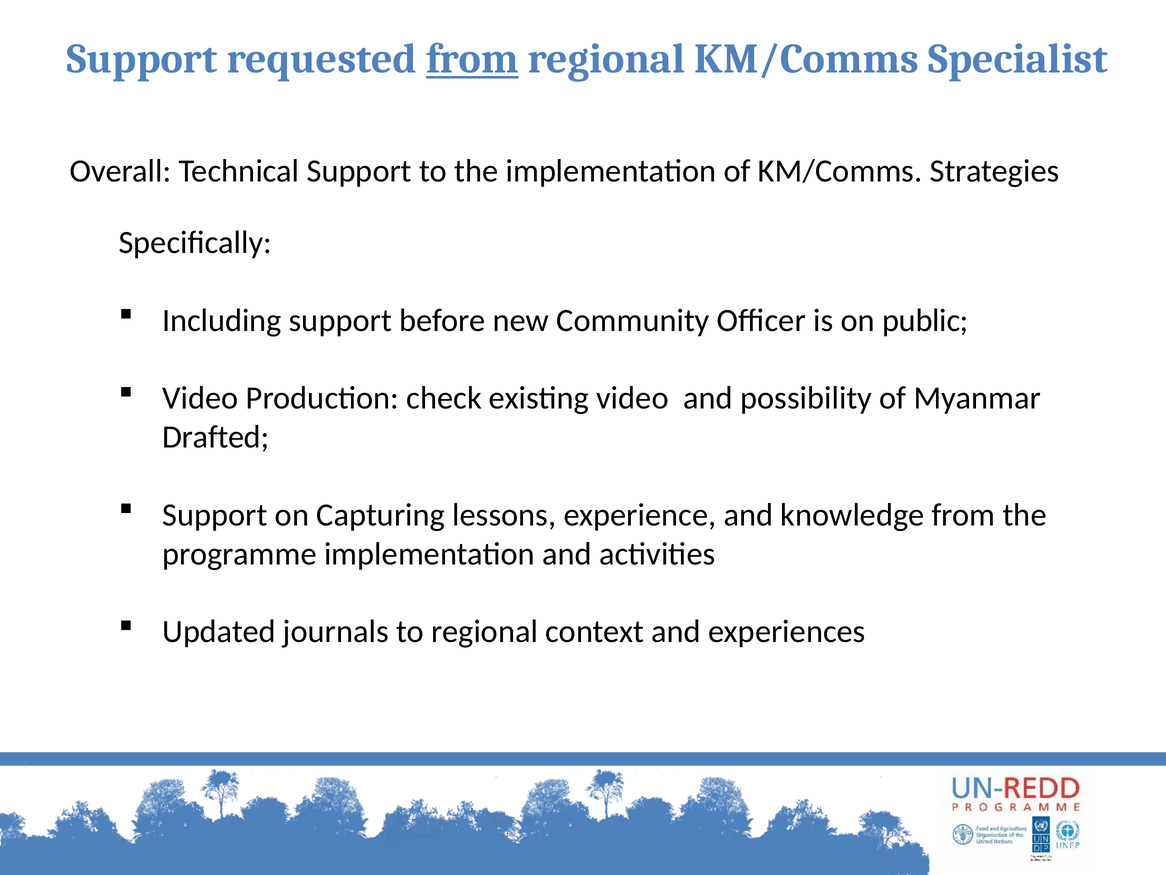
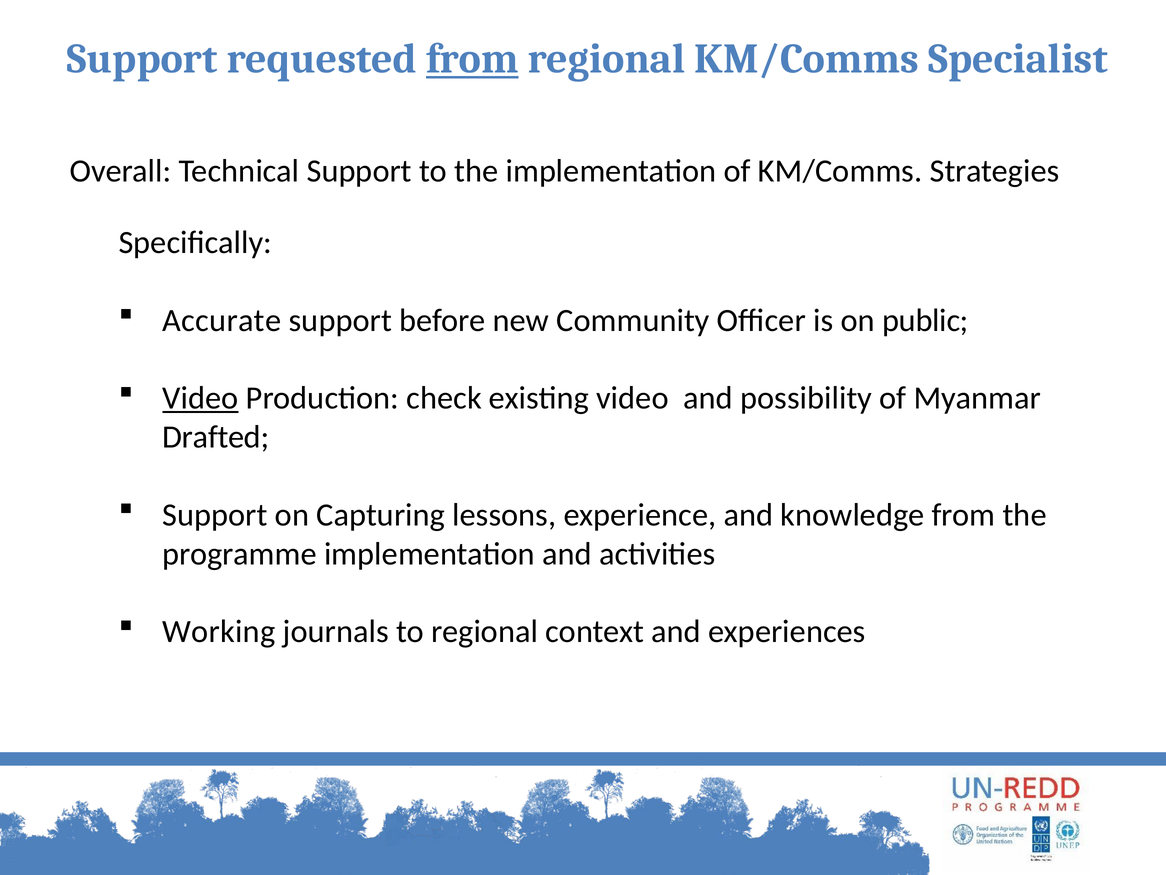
Including: Including -> Accurate
Video at (200, 398) underline: none -> present
Updated: Updated -> Working
